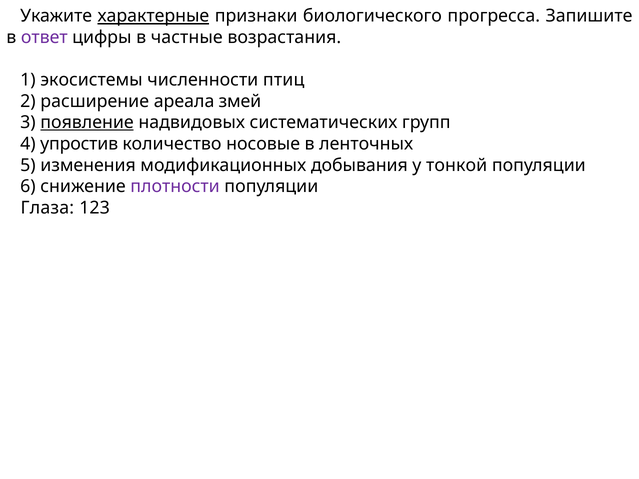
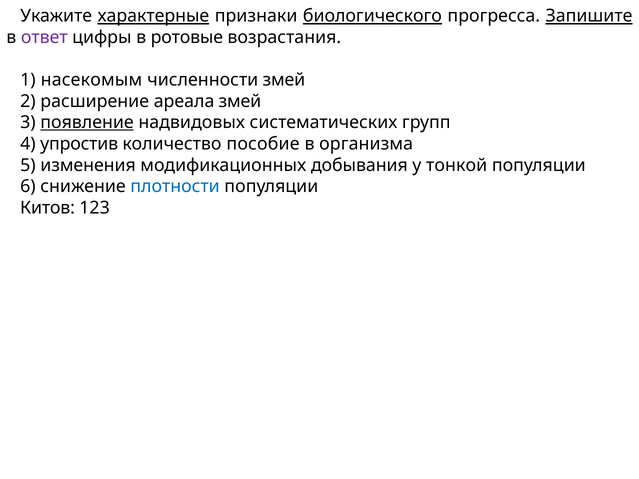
биологического underline: none -> present
Запишите underline: none -> present
частные: частные -> ротовые
экосистемы: экосистемы -> насекомым
численности птиц: птиц -> змей
носовые: носовые -> пособие
ленточных: ленточных -> организма
плотности colour: purple -> blue
Глаза: Глаза -> Китов
